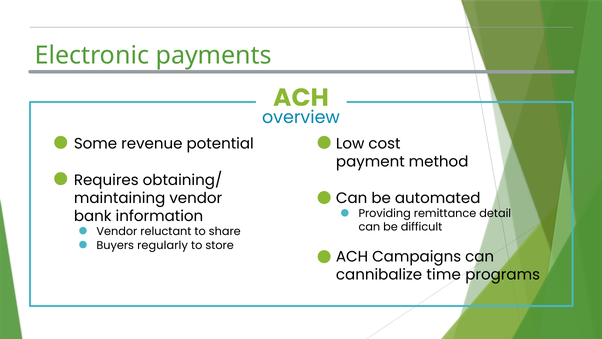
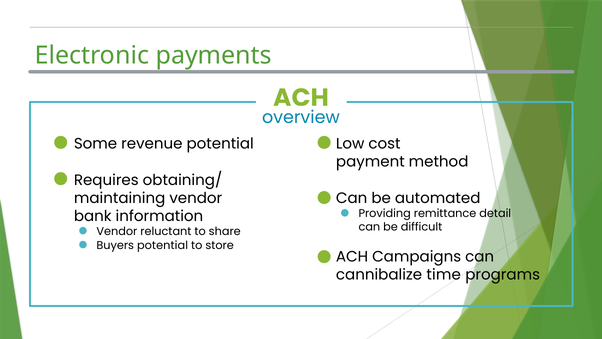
Buyers regularly: regularly -> potential
